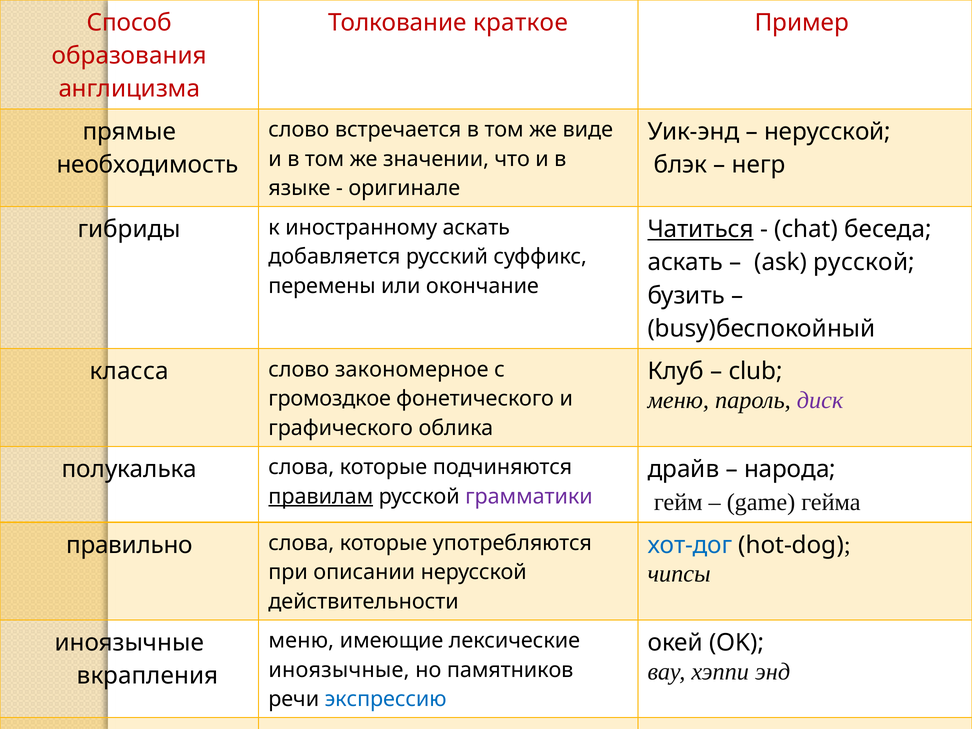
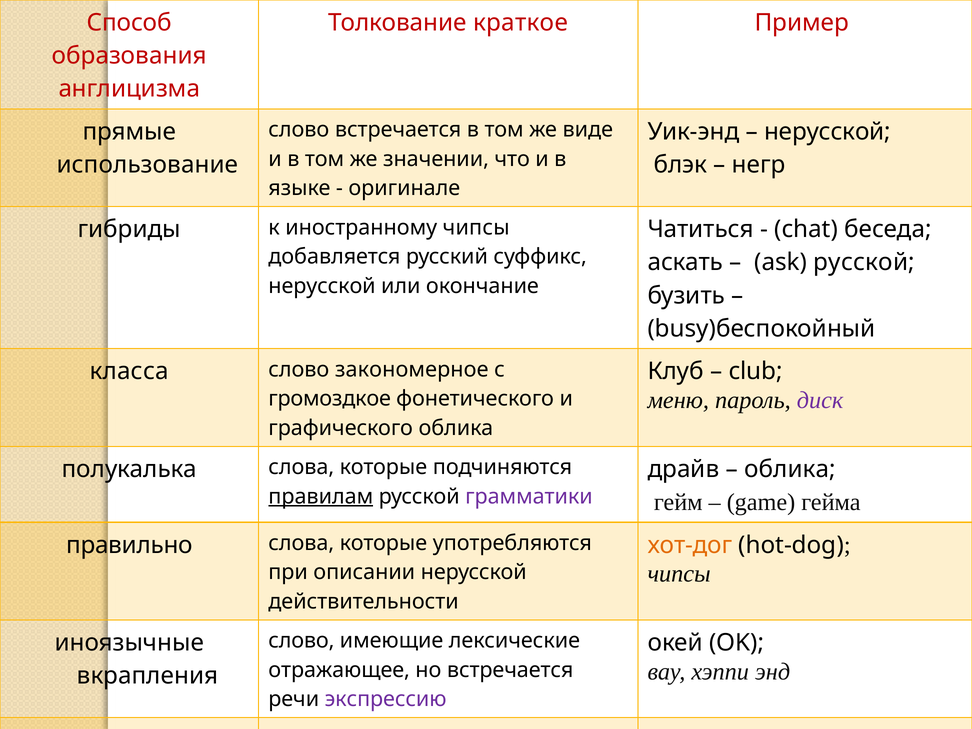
необходимость: необходимость -> использование
иностранному аскать: аскать -> чипсы
Чатиться underline: present -> none
перемены at (322, 286): перемены -> нерусской
народа at (790, 469): народа -> облика
хот-дог colour: blue -> orange
меню at (301, 641): меню -> слово
иноязычные at (339, 670): иноязычные -> отражающее
но памятников: памятников -> встречается
экспрессию colour: blue -> purple
